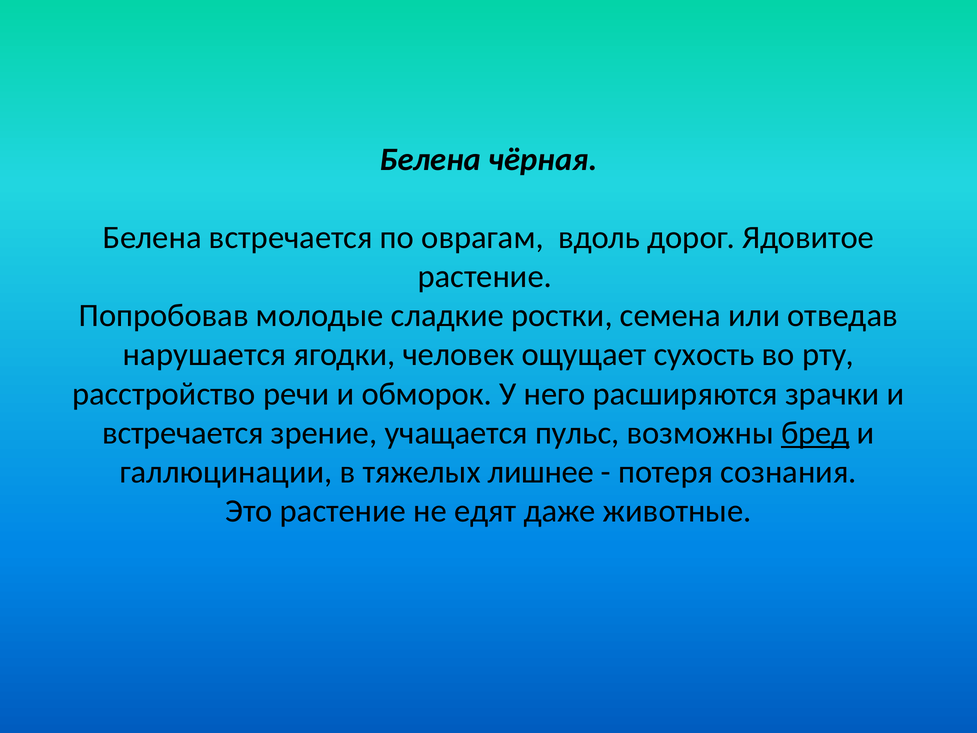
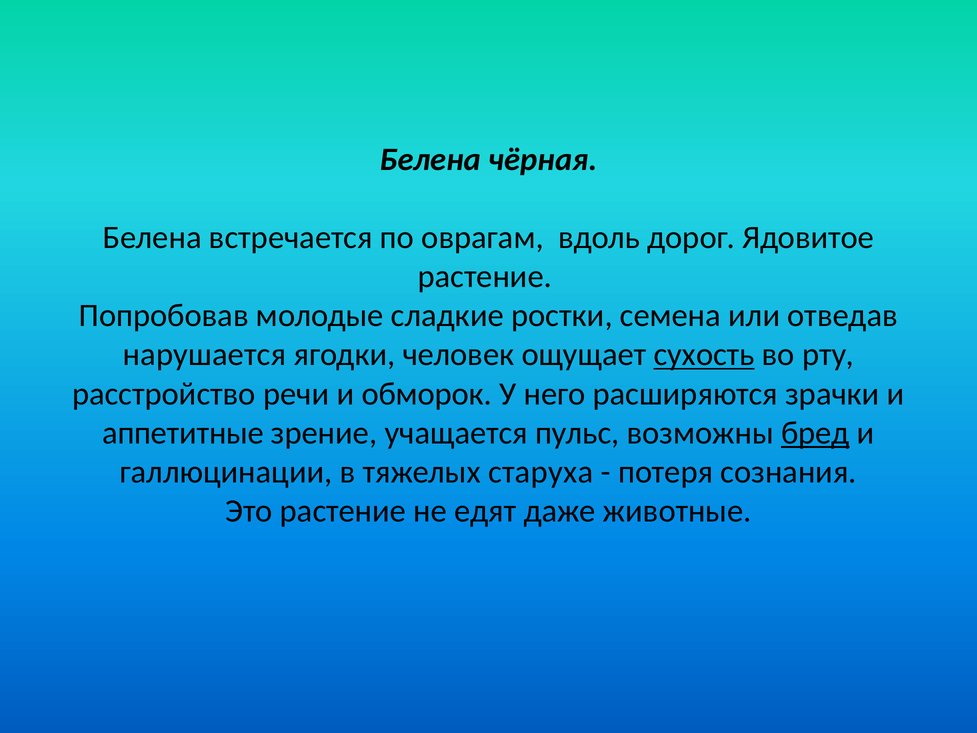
сухость underline: none -> present
встречается at (183, 433): встречается -> аппетитные
лишнее: лишнее -> старуха
